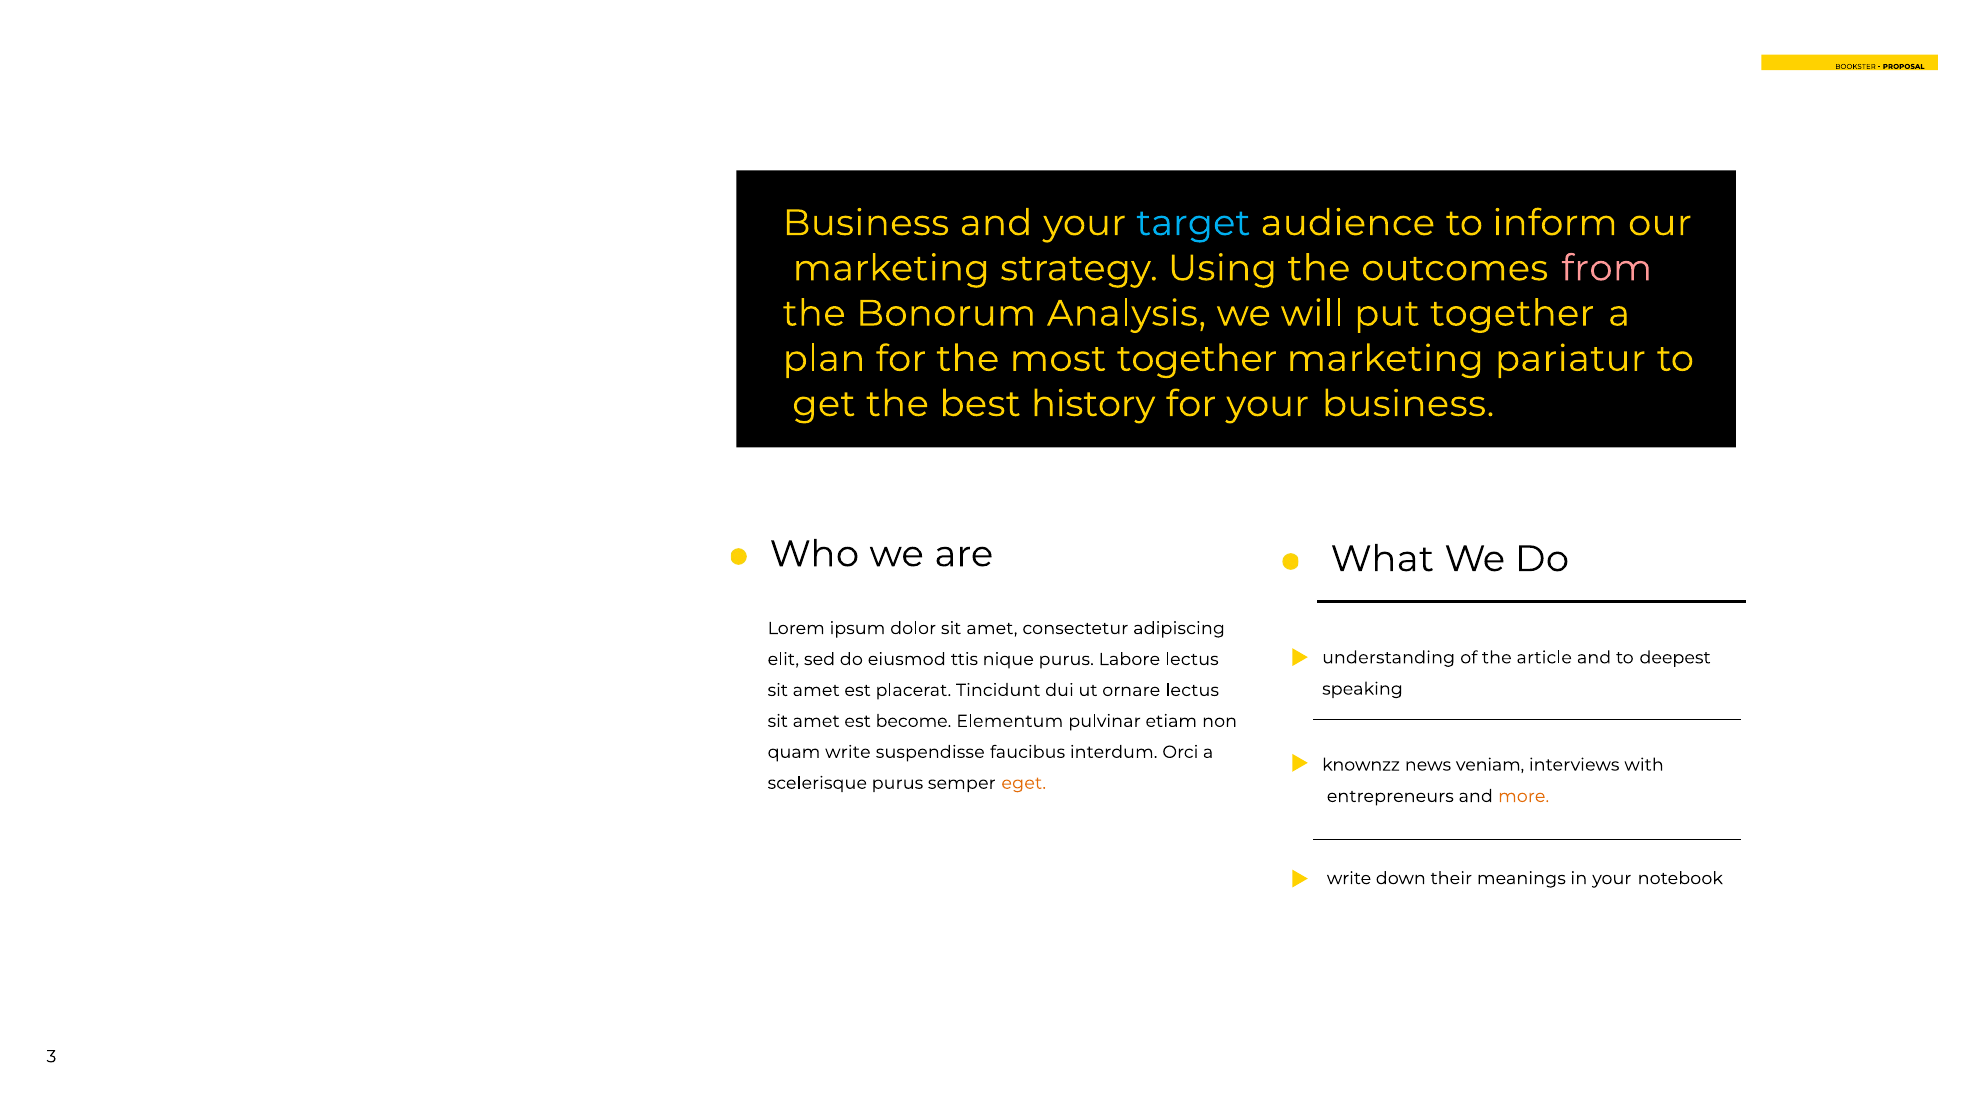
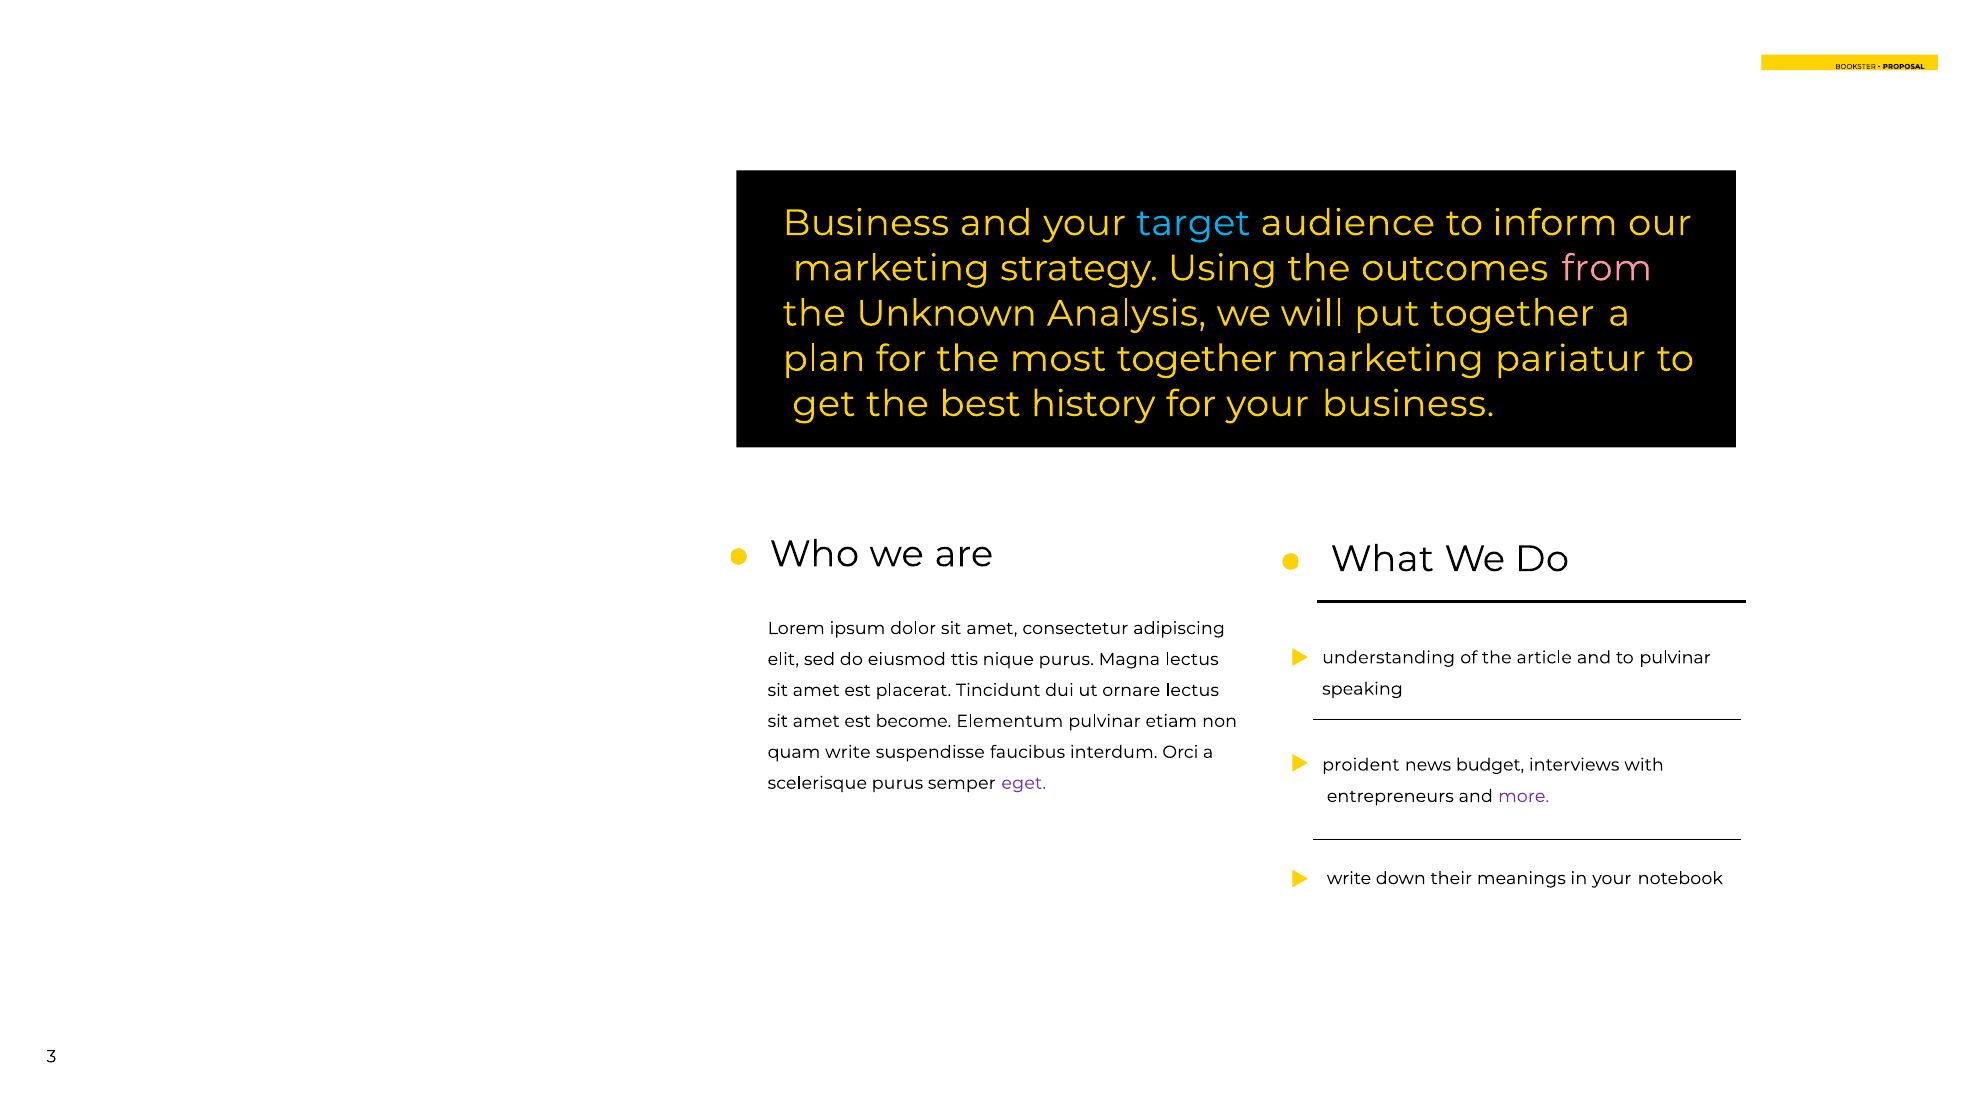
Bonorum: Bonorum -> Unknown
to deepest: deepest -> pulvinar
Labore: Labore -> Magna
knownzz: knownzz -> proident
veniam: veniam -> budget
eget colour: orange -> purple
more colour: orange -> purple
